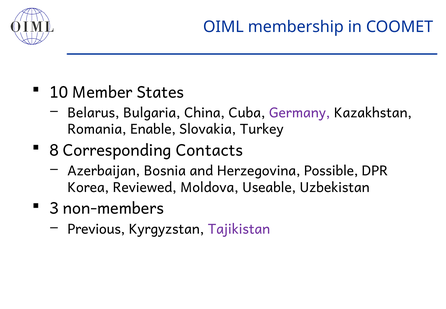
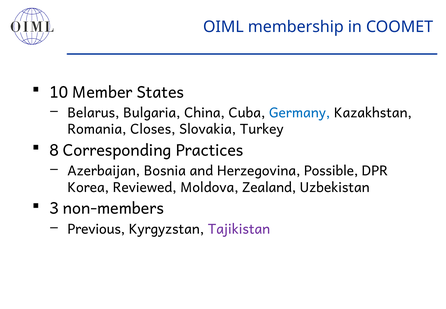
Germany colour: purple -> blue
Enable: Enable -> Closes
Contacts: Contacts -> Practices
Useable: Useable -> Zealand
